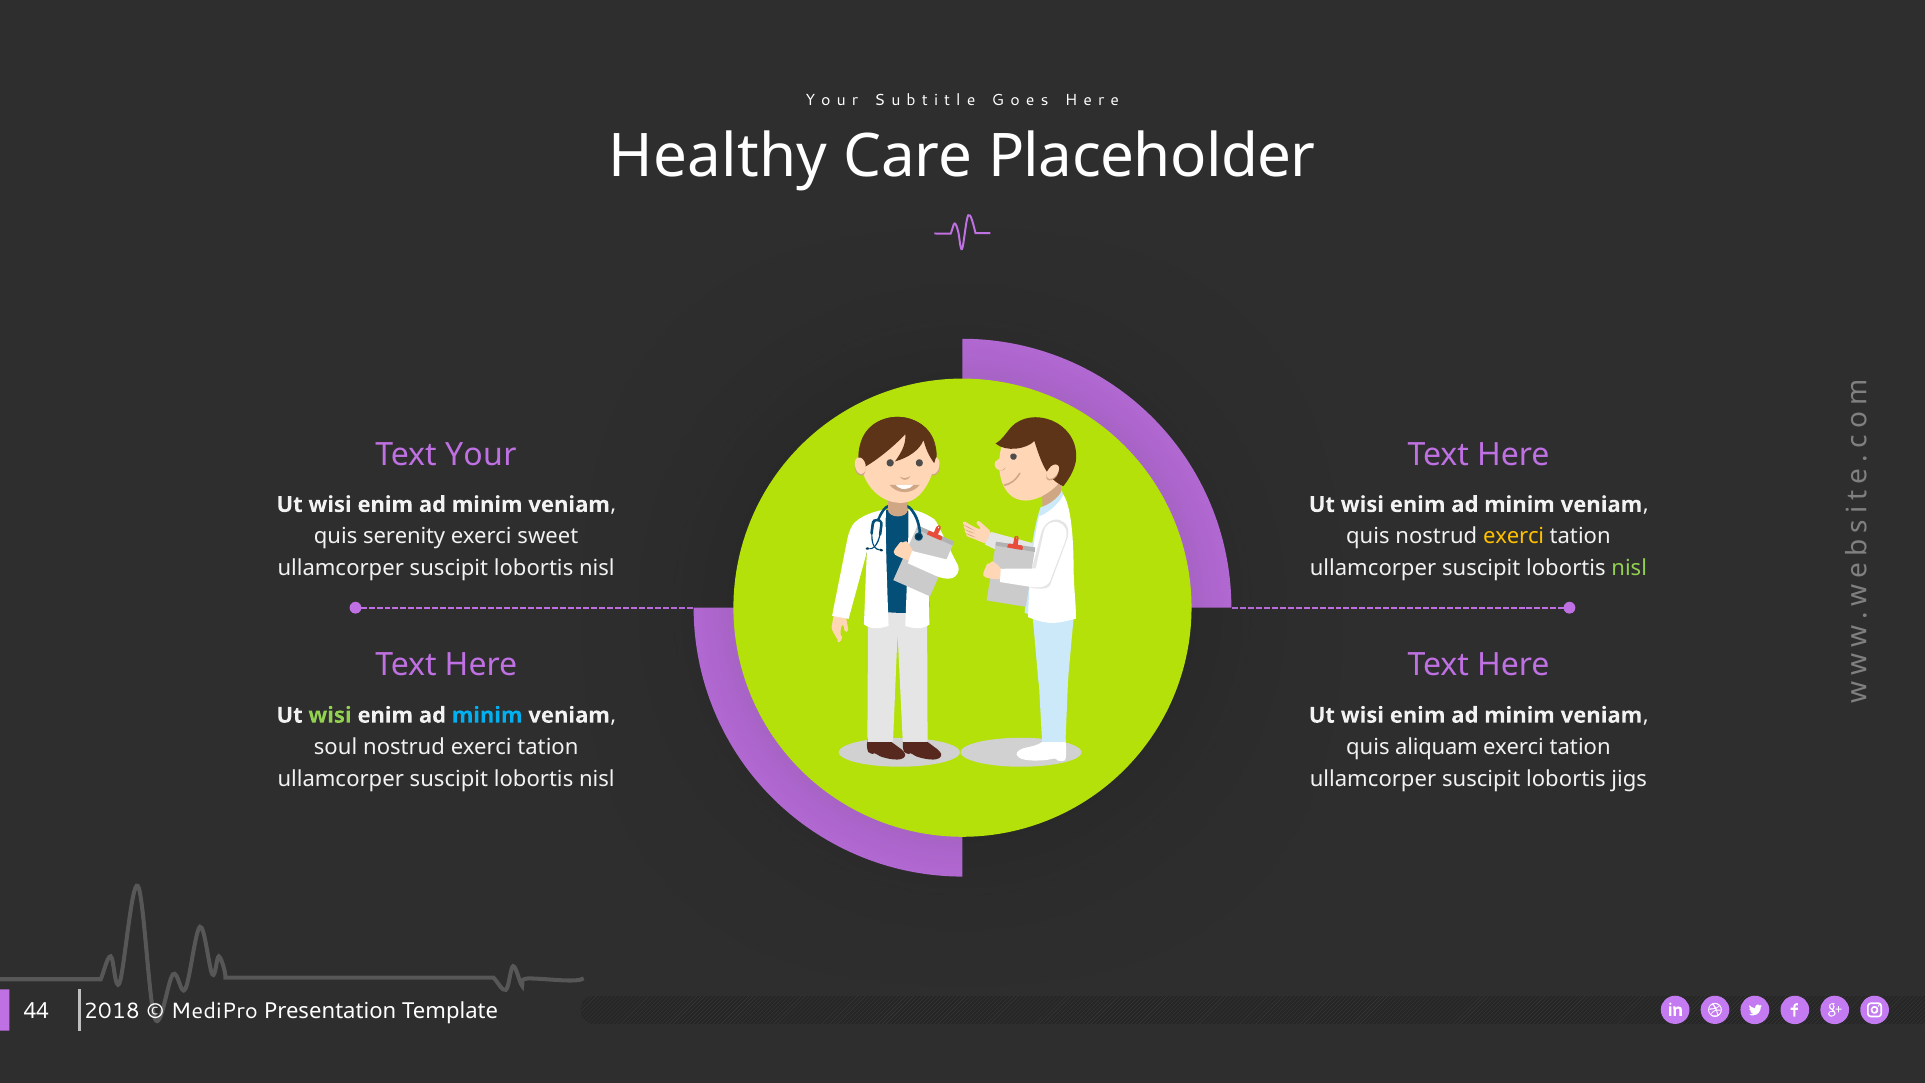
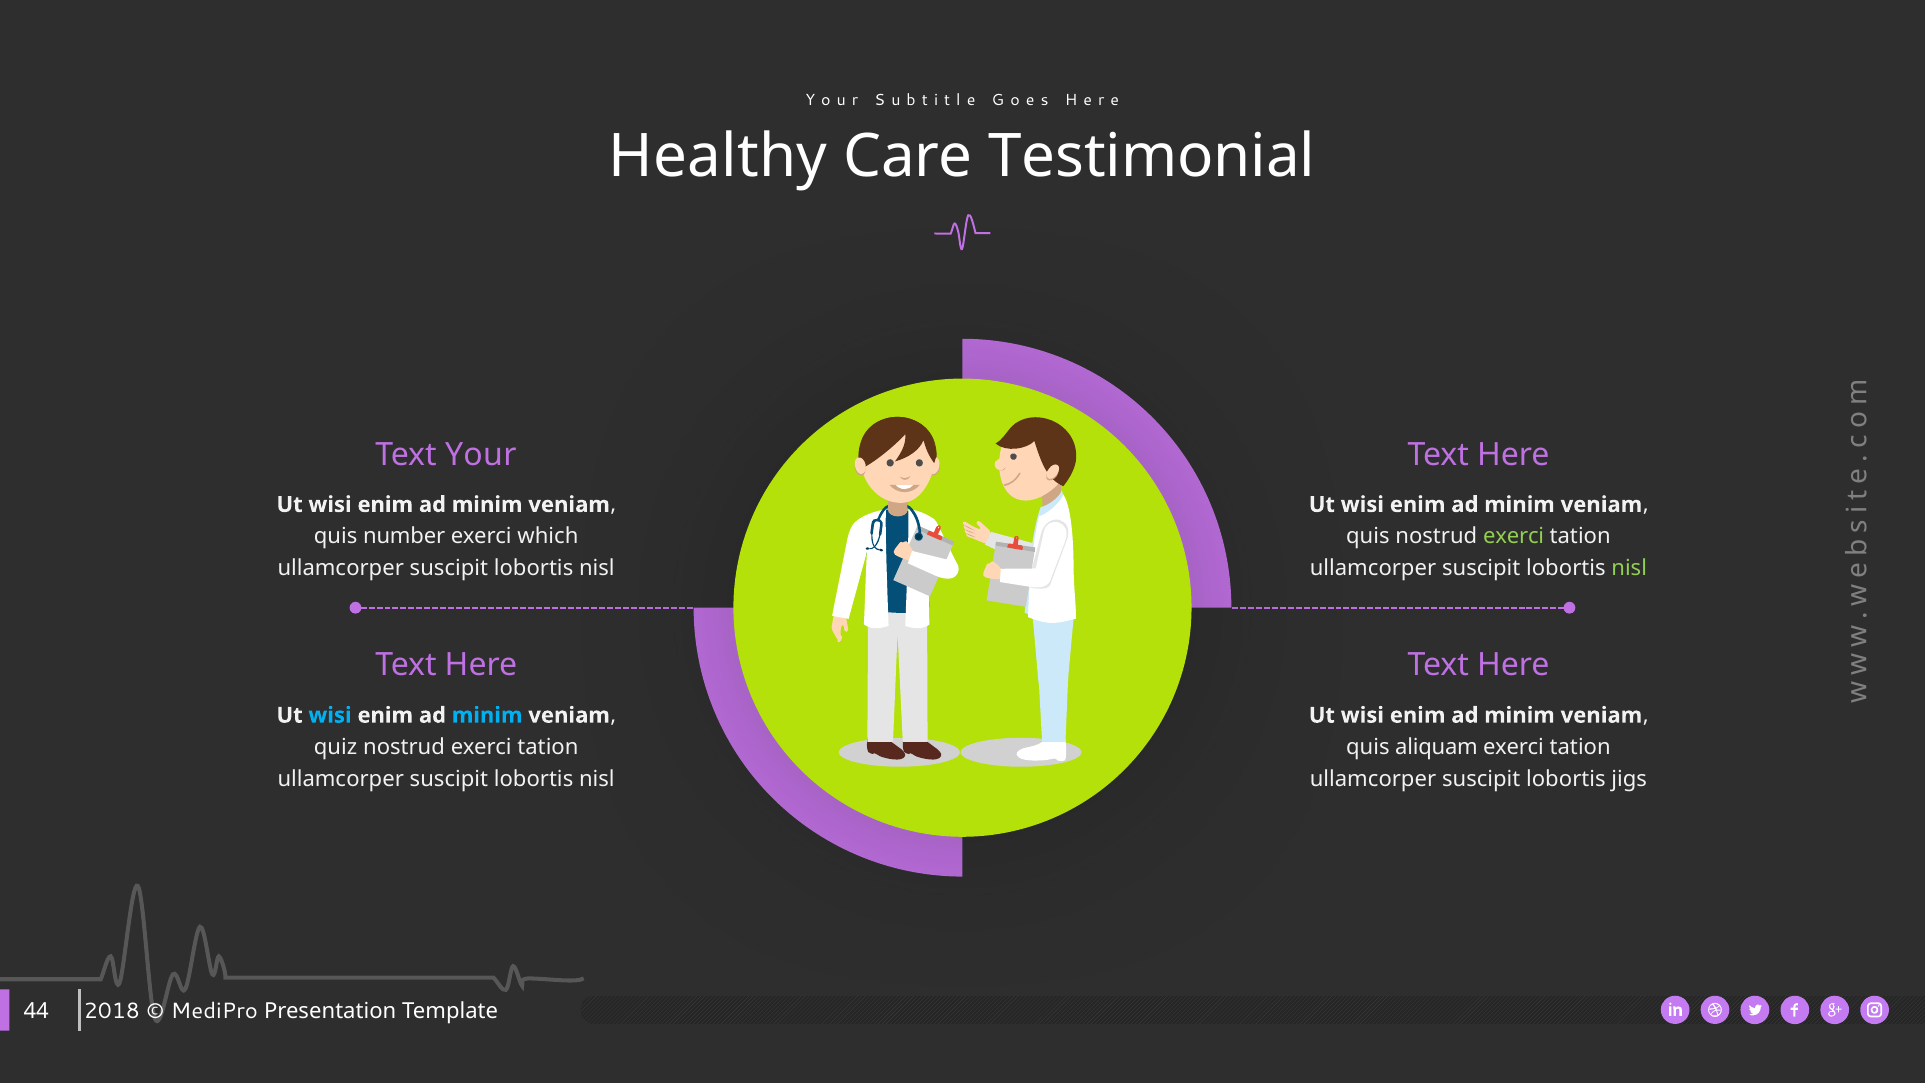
Placeholder: Placeholder -> Testimonial
serenity: serenity -> number
sweet: sweet -> which
exerci at (1514, 536) colour: yellow -> light green
wisi at (330, 715) colour: light green -> light blue
soul: soul -> quiz
